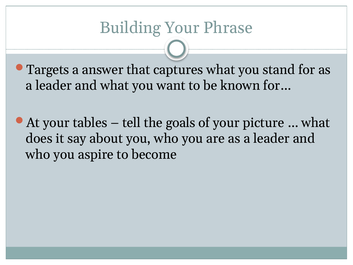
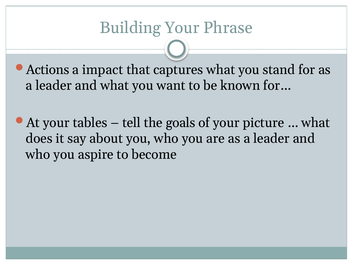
Targets: Targets -> Actions
answer: answer -> impact
